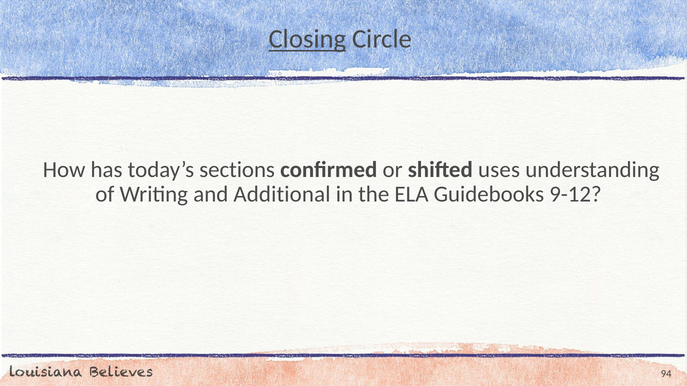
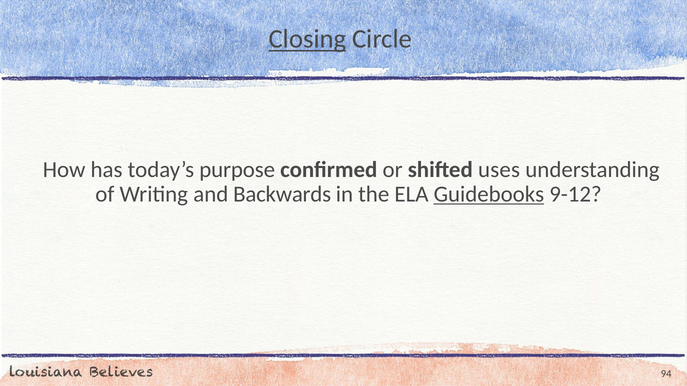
sections: sections -> purpose
Additional: Additional -> Backwards
Guidebooks underline: none -> present
